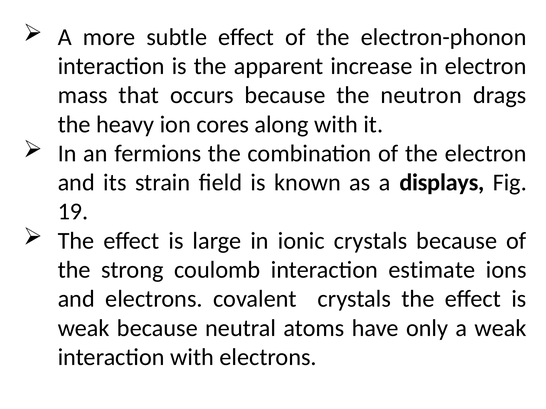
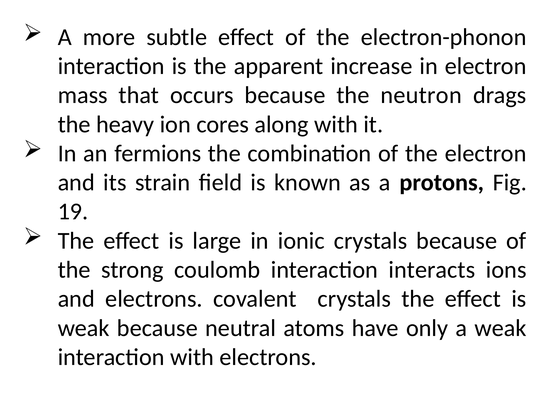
displays: displays -> protons
estimate: estimate -> interacts
